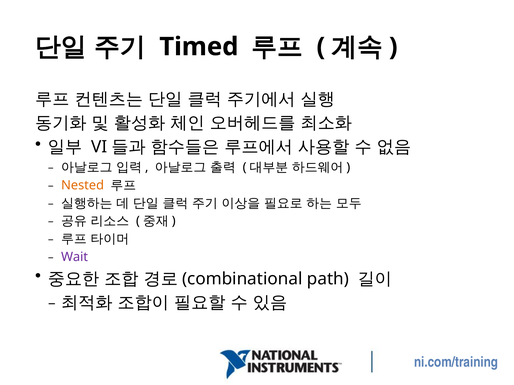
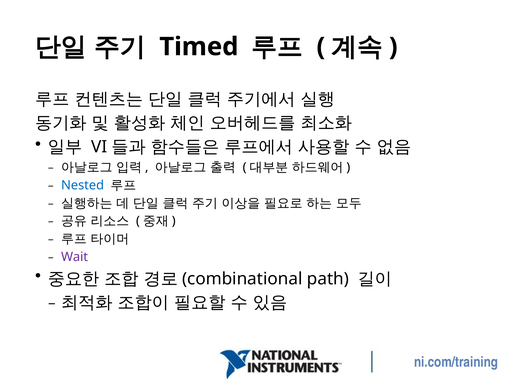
Nested colour: orange -> blue
